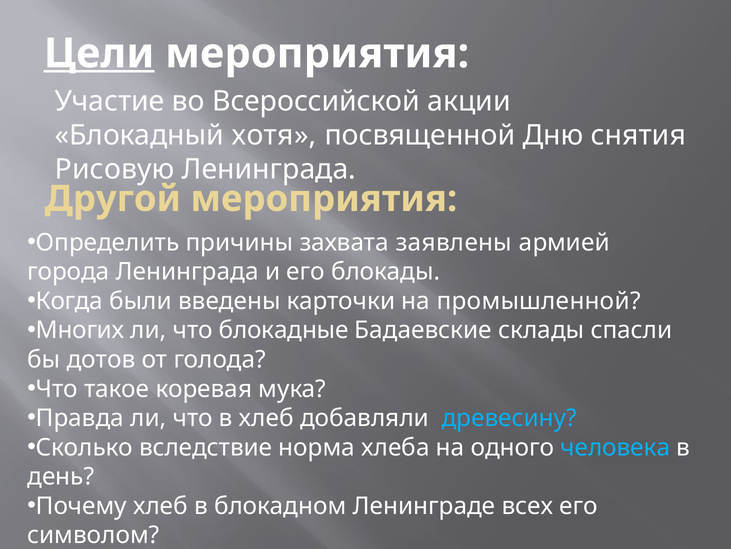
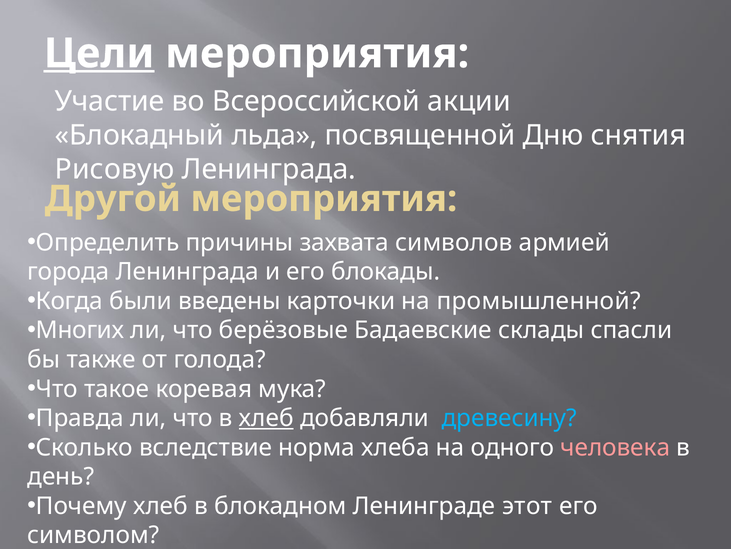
хотя: хотя -> льда
заявлены: заявлены -> символов
блокадные: блокадные -> берёзовые
дотов: дотов -> также
хлеб at (266, 418) underline: none -> present
человека colour: light blue -> pink
всех: всех -> этот
